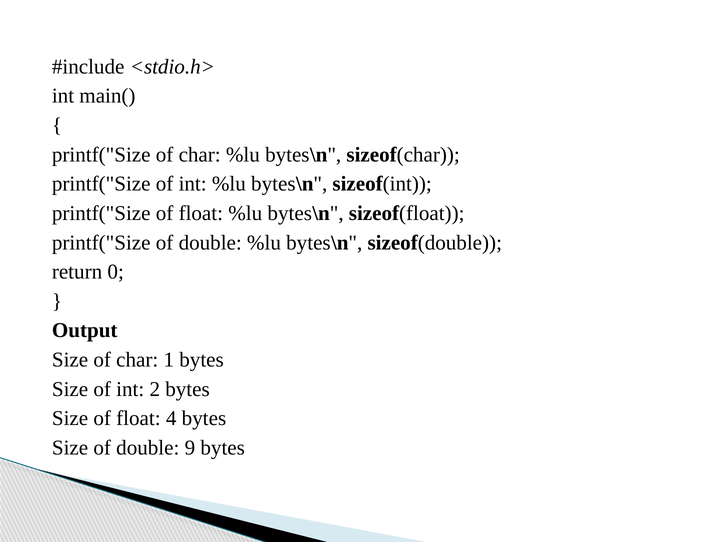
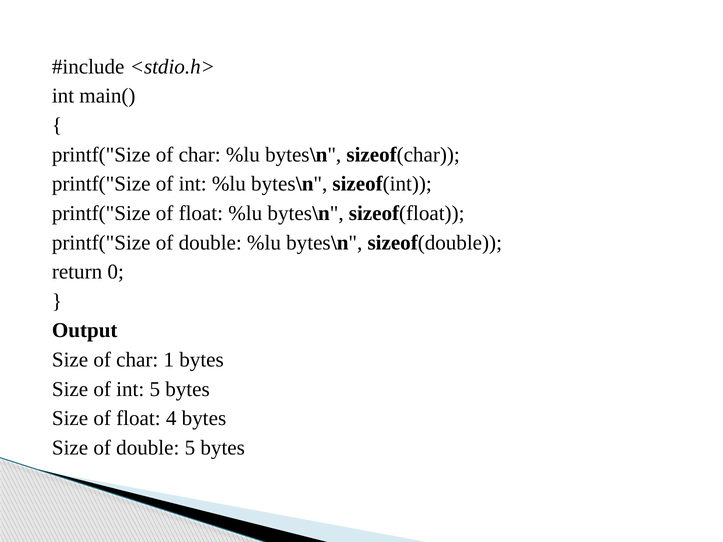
int 2: 2 -> 5
double 9: 9 -> 5
